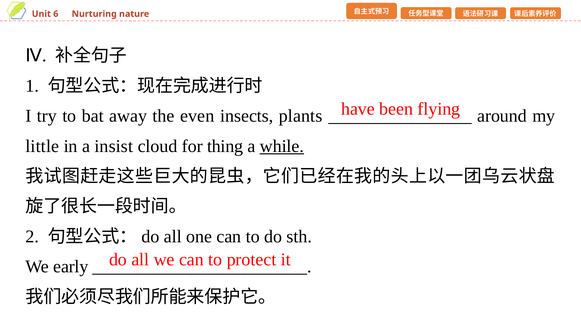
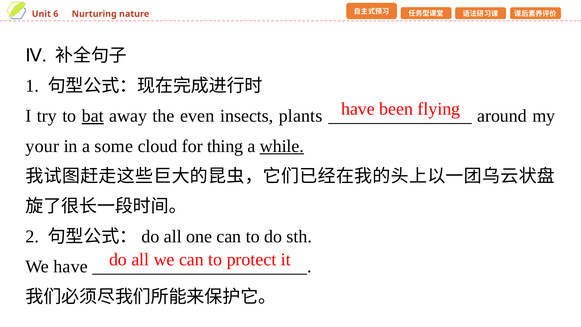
bat underline: none -> present
little: little -> your
insist: insist -> some
We early: early -> have
